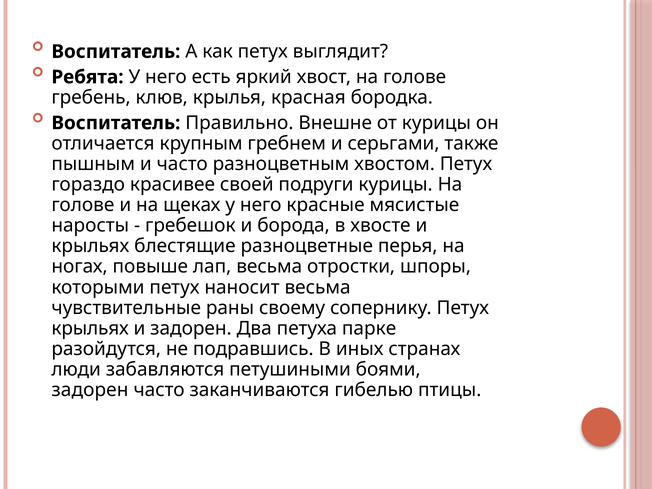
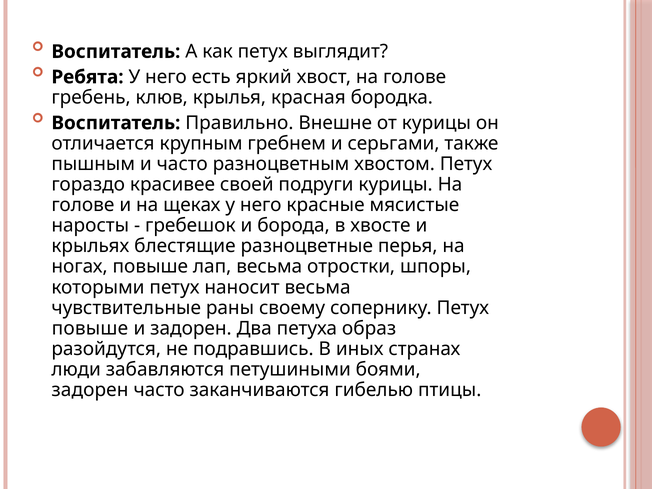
крыльях at (90, 328): крыльях -> повыше
парке: парке -> образ
